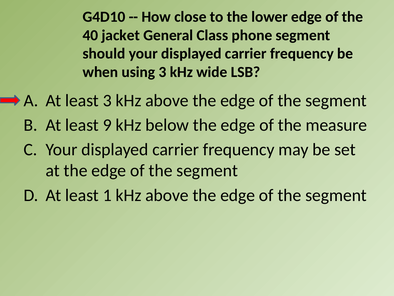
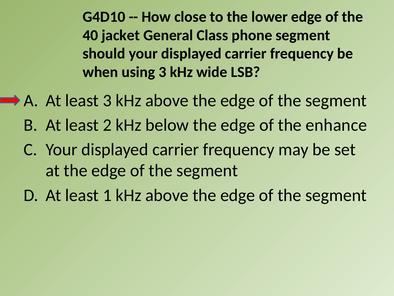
9: 9 -> 2
measure: measure -> enhance
